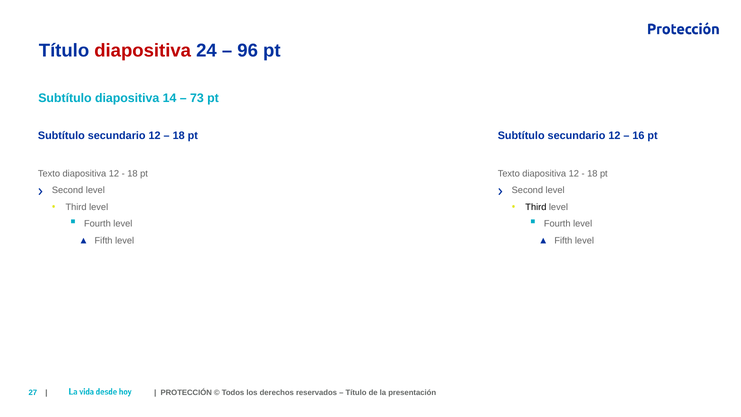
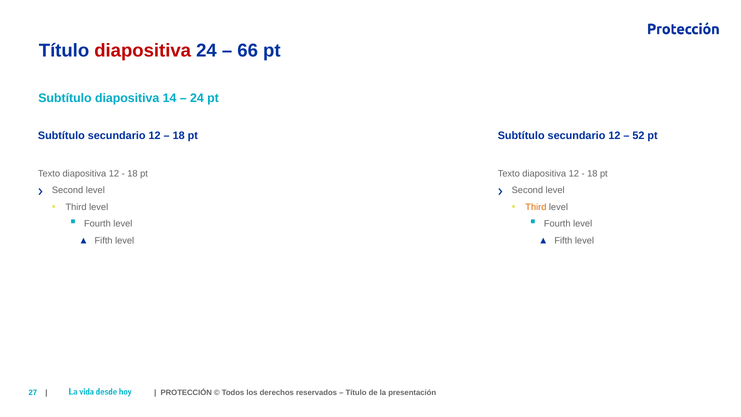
96: 96 -> 66
73 at (197, 98): 73 -> 24
16: 16 -> 52
Third at (536, 207) colour: black -> orange
